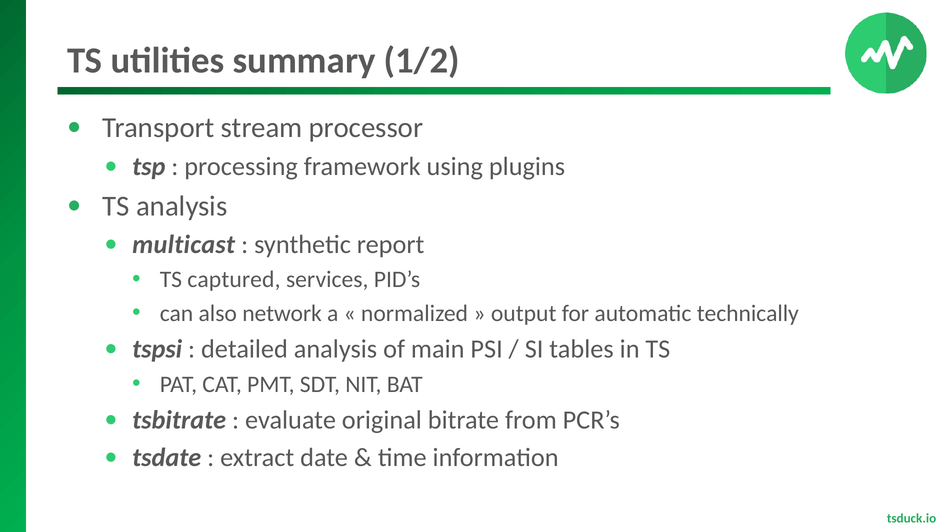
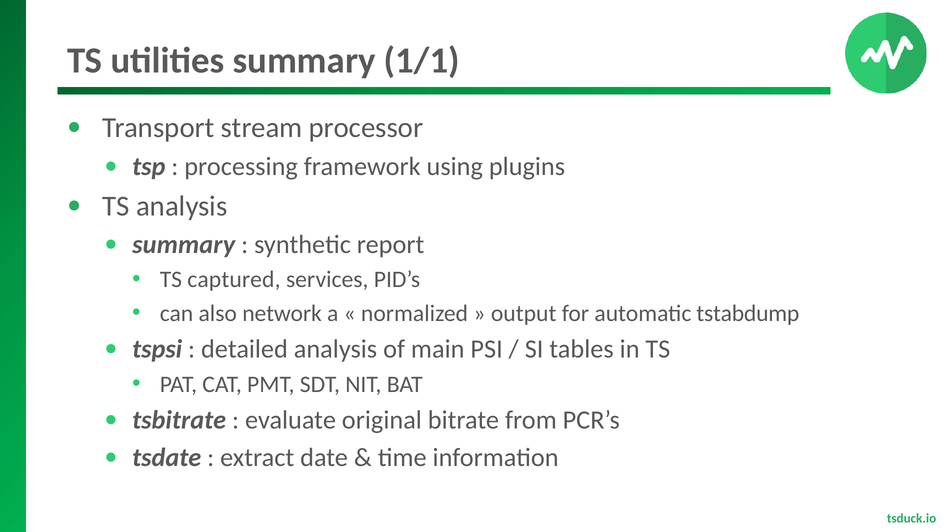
1/2: 1/2 -> 1/1
multicast at (184, 245): multicast -> summary
technically: technically -> tstabdump
